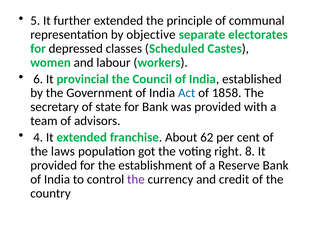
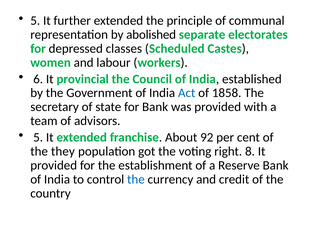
objective: objective -> abolished
4 at (38, 138): 4 -> 5
62: 62 -> 92
laws: laws -> they
the at (136, 180) colour: purple -> blue
